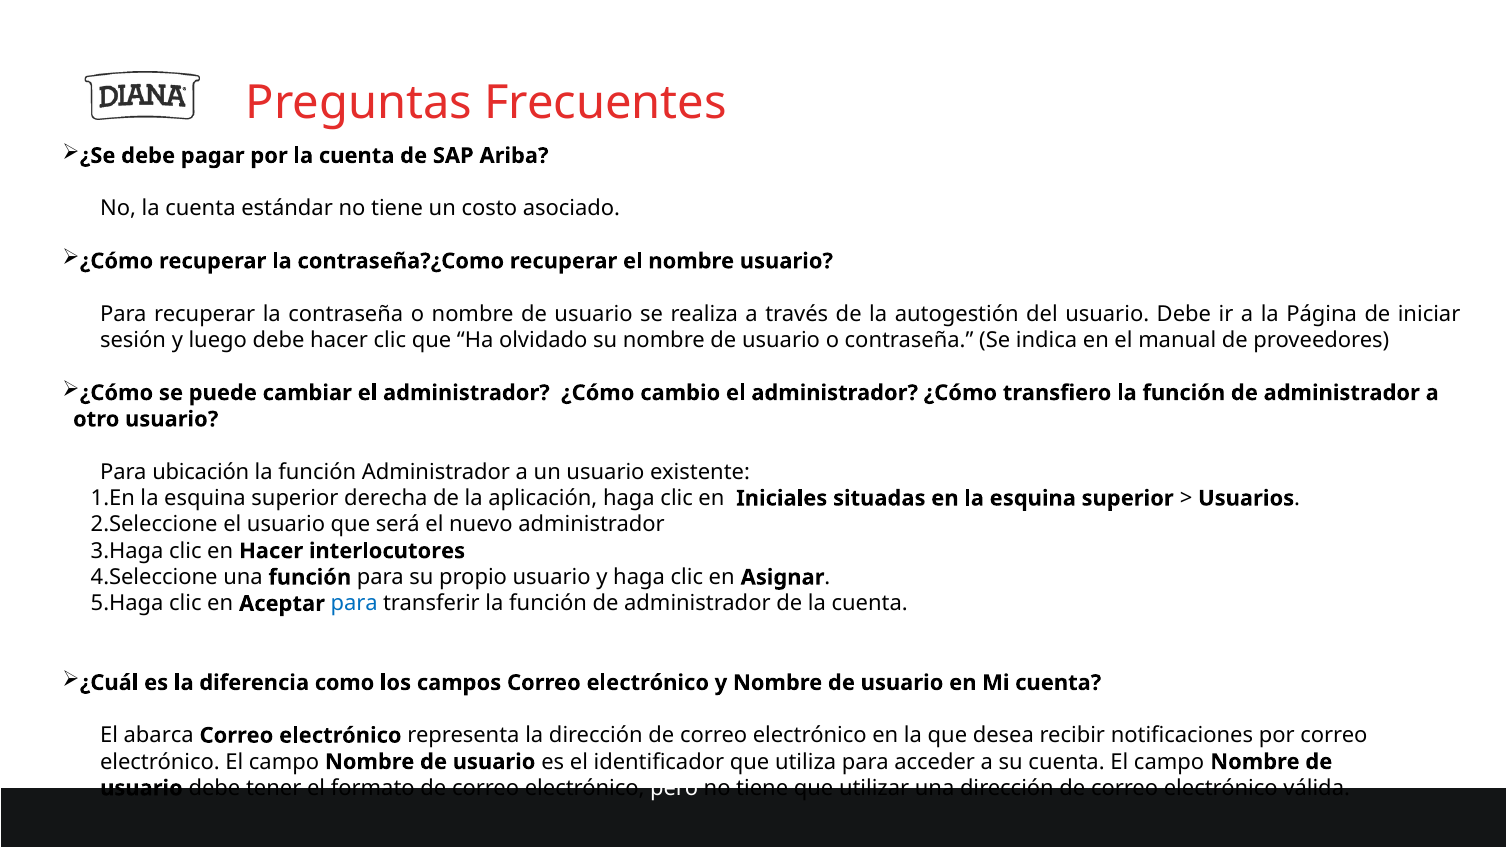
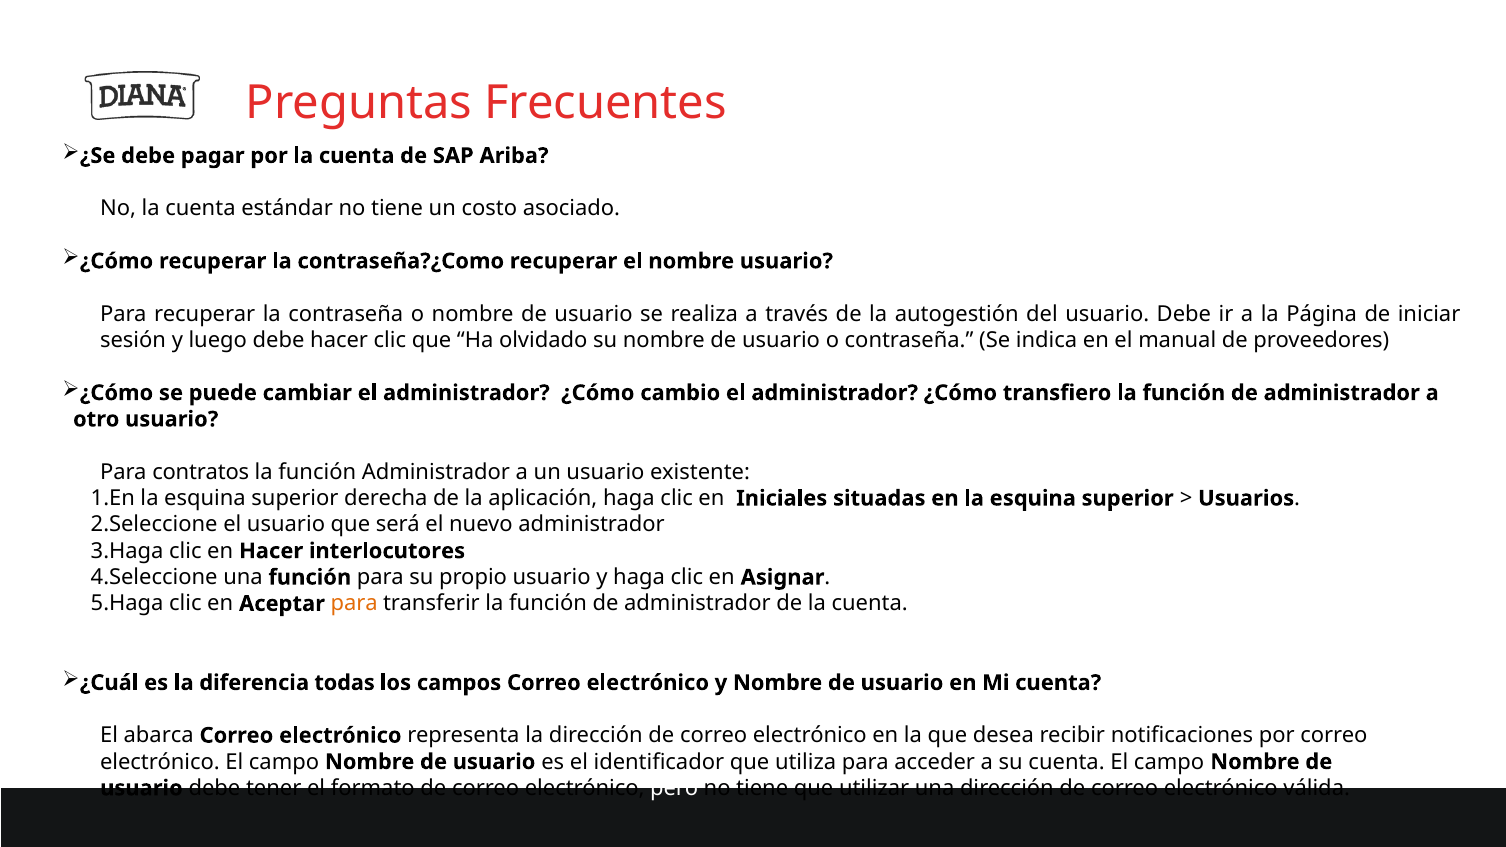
ubicación: ubicación -> contratos
para at (354, 604) colour: blue -> orange
como: como -> todas
